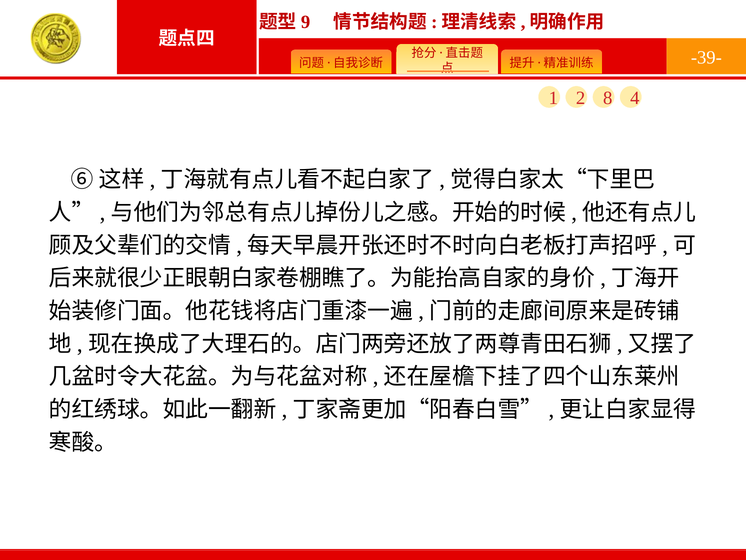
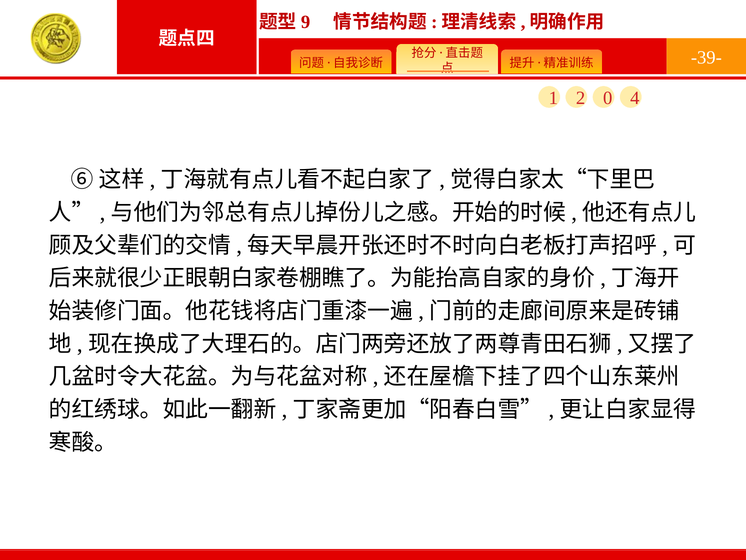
8: 8 -> 0
